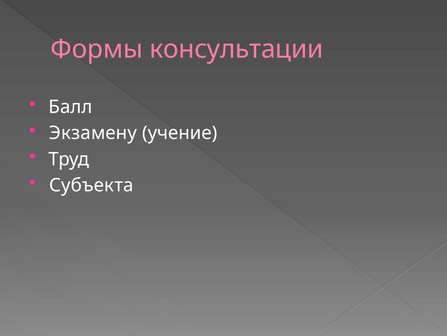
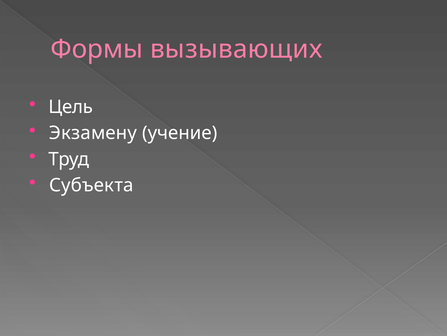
консультации: консультации -> вызывающих
Балл: Балл -> Цель
